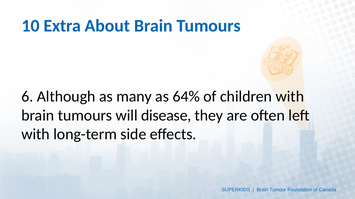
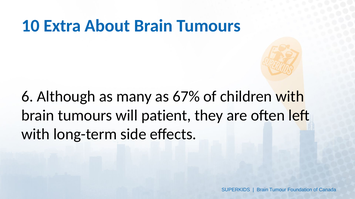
64%: 64% -> 67%
disease: disease -> patient
